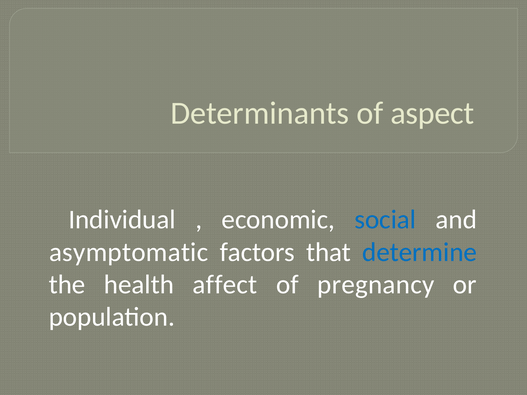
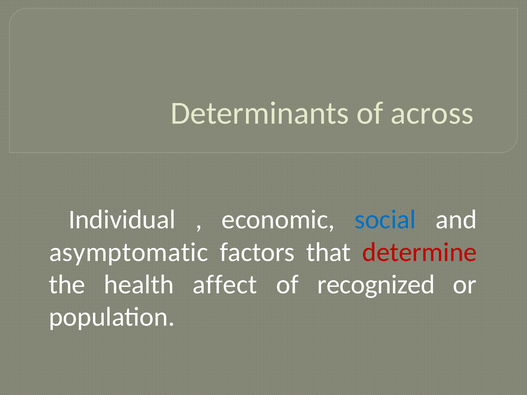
aspect: aspect -> across
determine colour: blue -> red
pregnancy: pregnancy -> recognized
